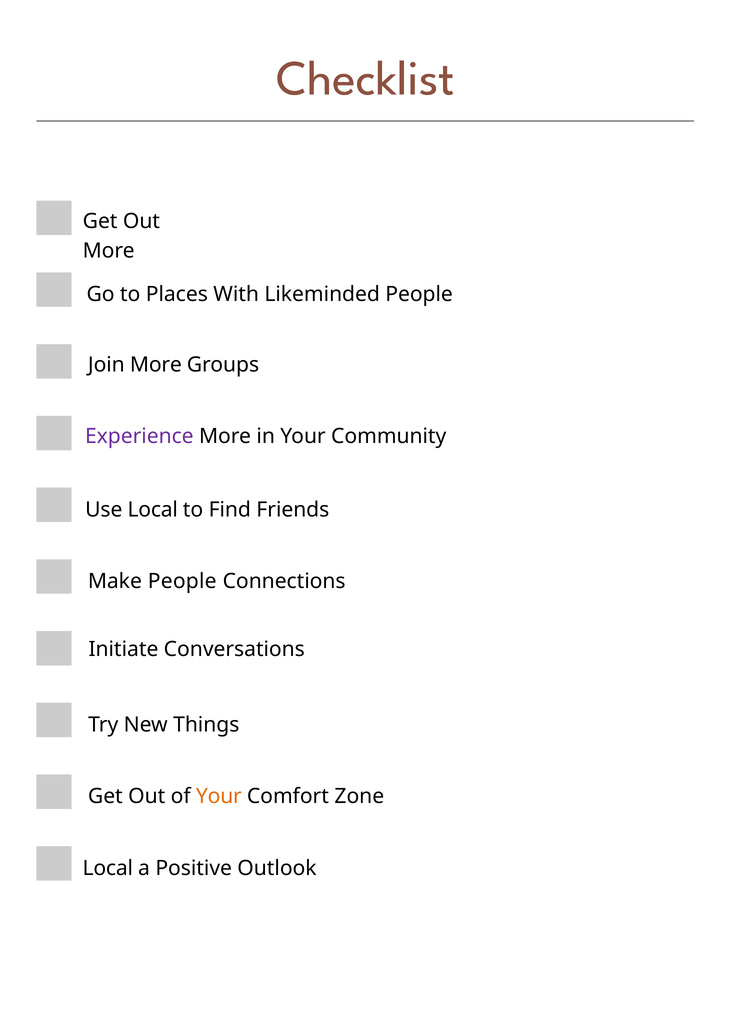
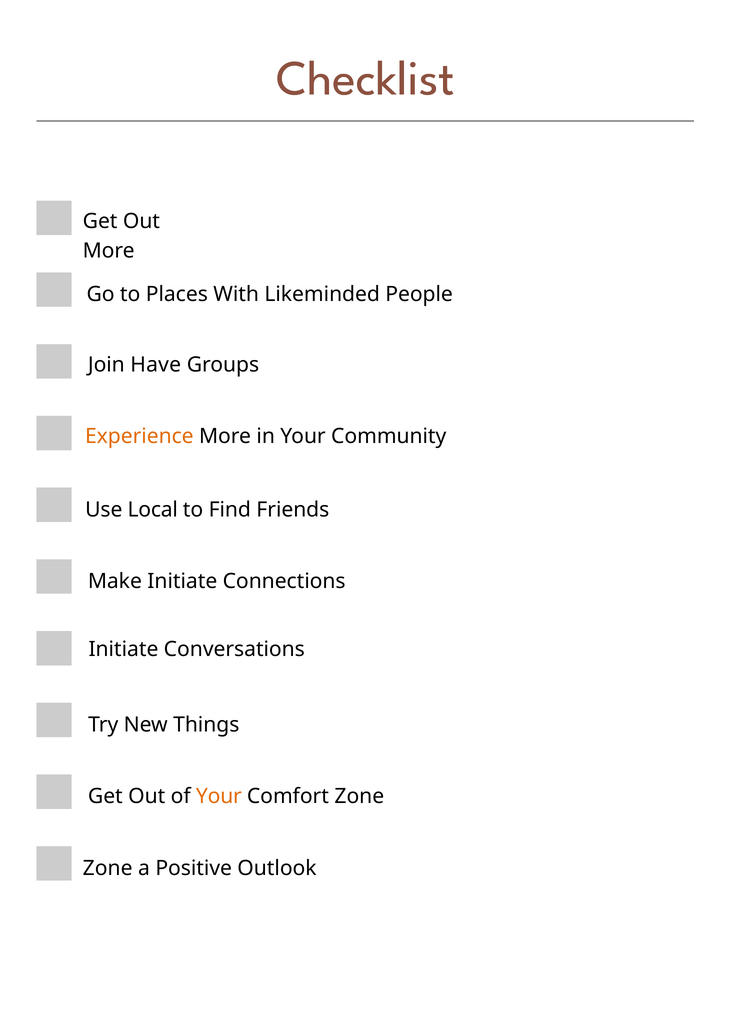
Join More: More -> Have
Experience colour: purple -> orange
Make People: People -> Initiate
Local at (108, 868): Local -> Zone
